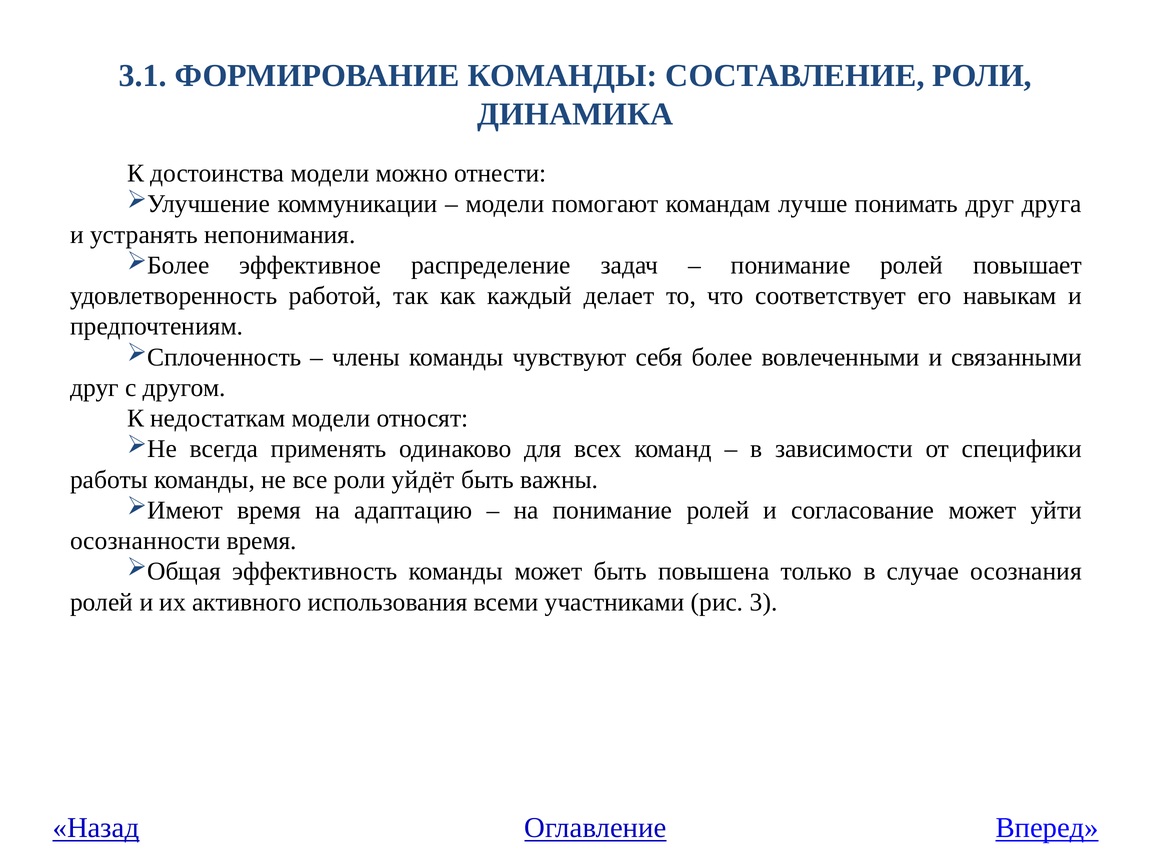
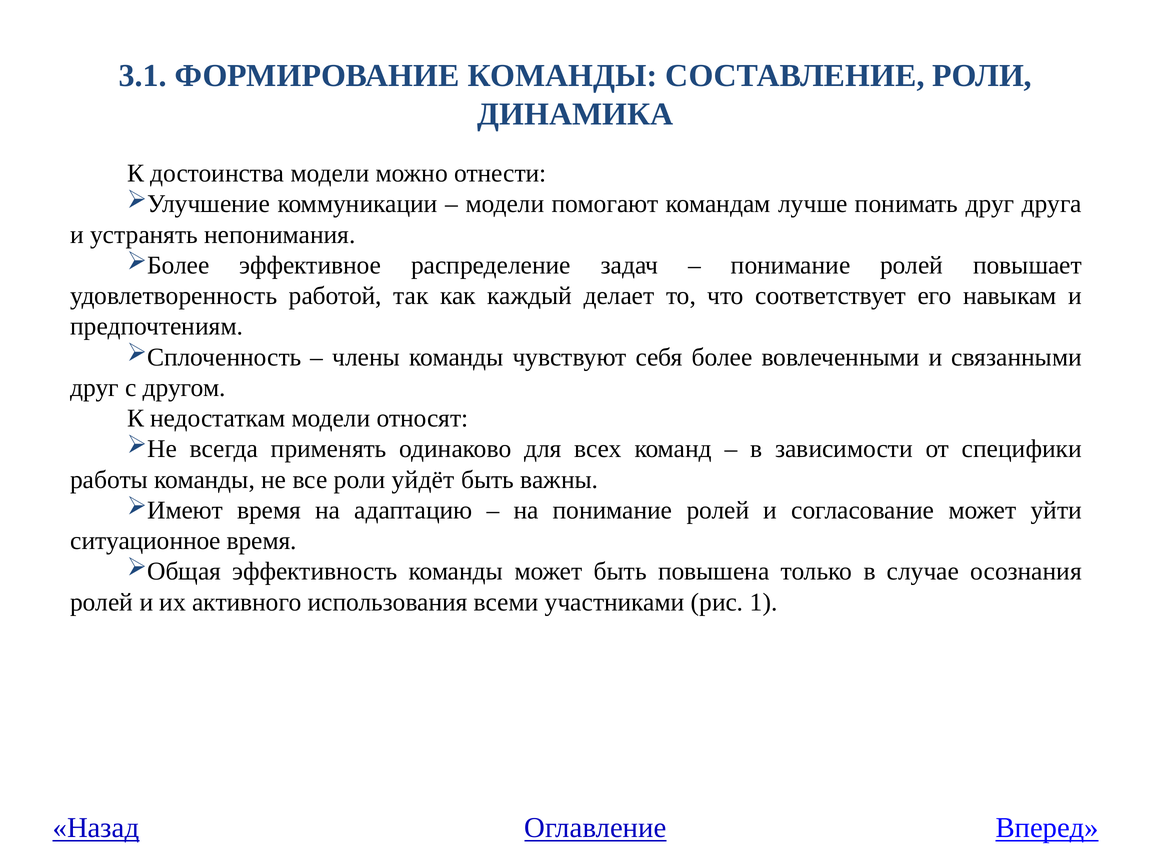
осознанности: осознанности -> ситуационное
3: 3 -> 1
